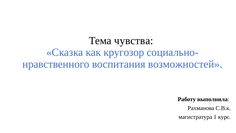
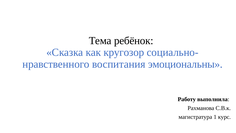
чувства: чувства -> ребёнок
возможностей: возможностей -> эмоциональны
